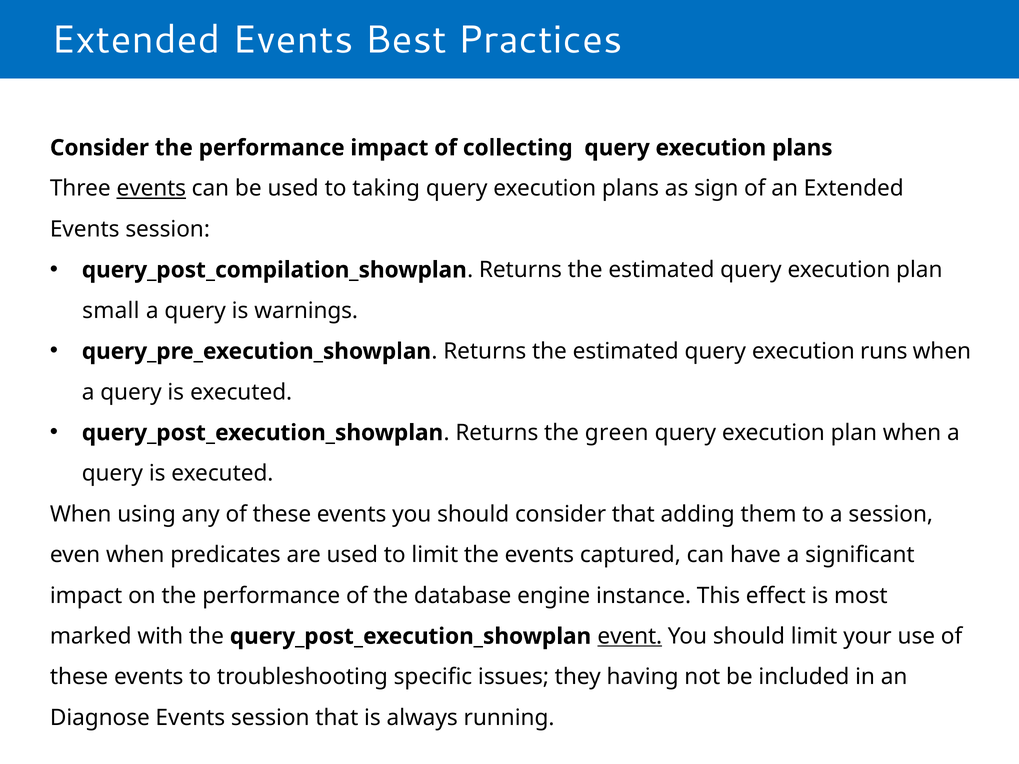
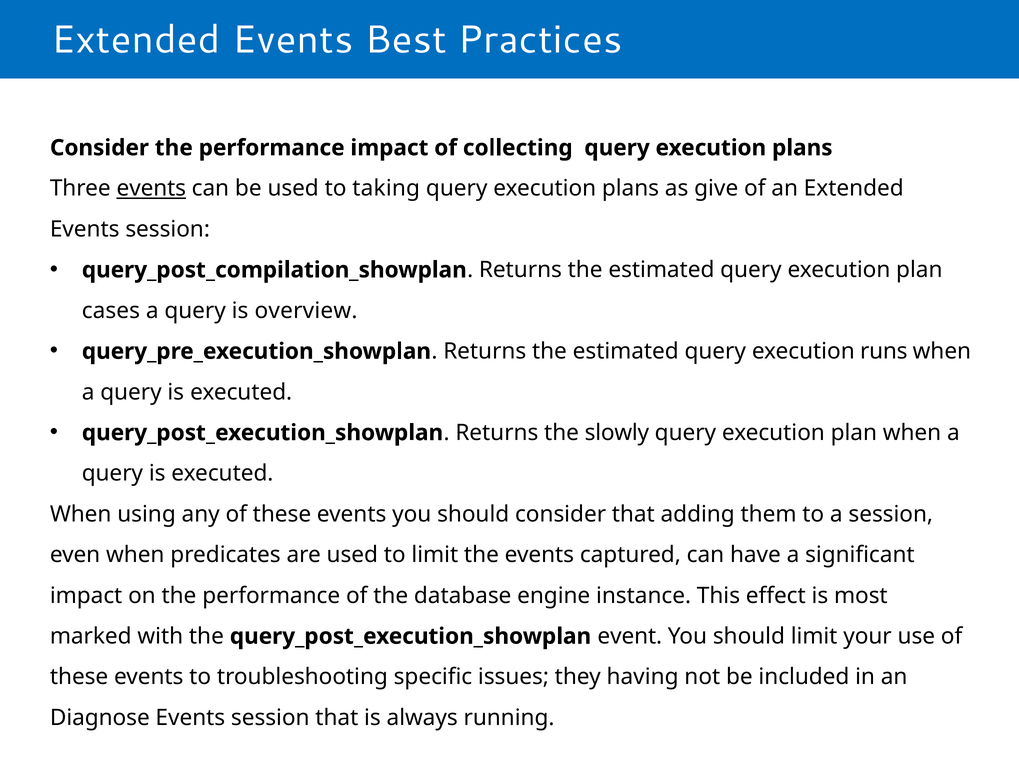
sign: sign -> give
small: small -> cases
warnings: warnings -> overview
green: green -> slowly
event underline: present -> none
